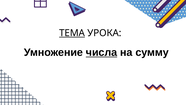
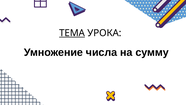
числа underline: present -> none
